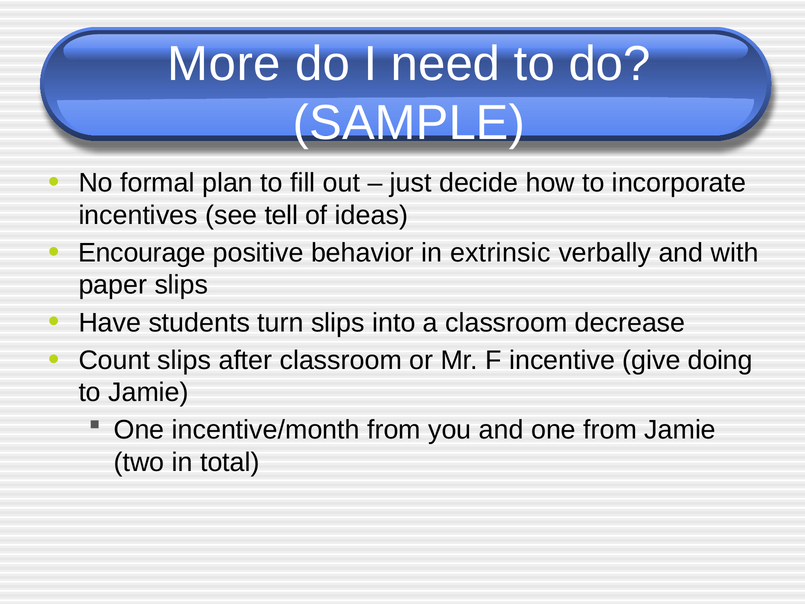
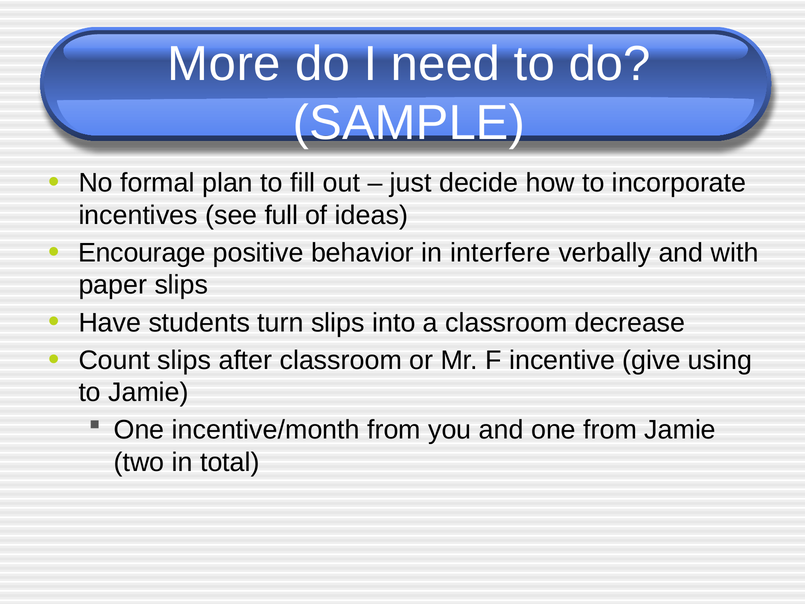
tell: tell -> full
extrinsic: extrinsic -> interfere
doing: doing -> using
